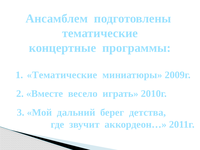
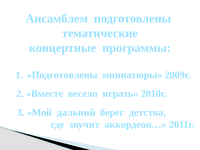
Тематические at (62, 75): Тематические -> Подготовлены
